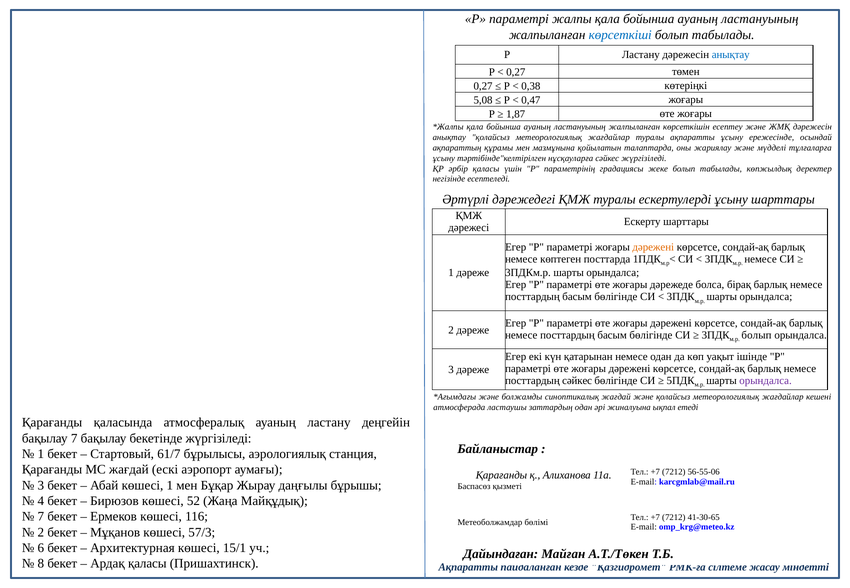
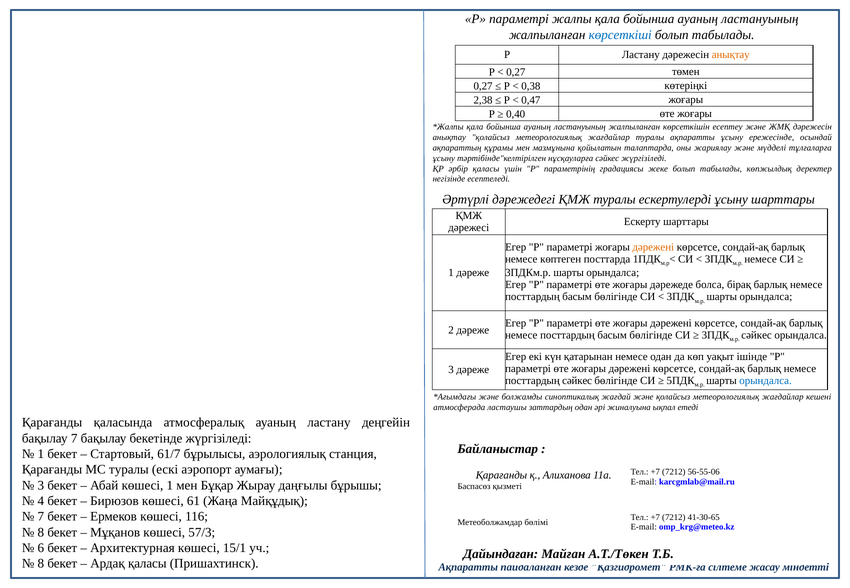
анықтау at (731, 55) colour: blue -> orange
5,08: 5,08 -> 2,38
1,87: 1,87 -> 0,40
болып at (757, 335): болып -> сәйкес
орындалса at (766, 381) colour: purple -> blue
МС жағдай: жағдай -> туралы
52: 52 -> 61
2 at (41, 533): 2 -> 8
